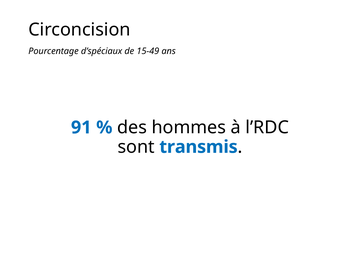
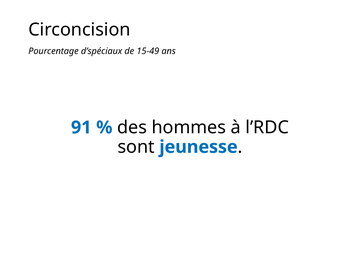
transmis: transmis -> jeunesse
